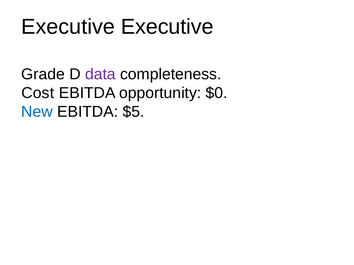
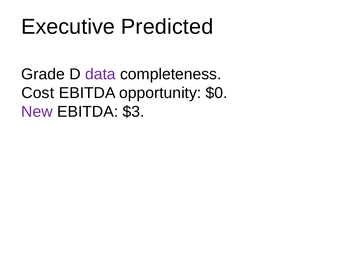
Executive Executive: Executive -> Predicted
New colour: blue -> purple
$5: $5 -> $3
